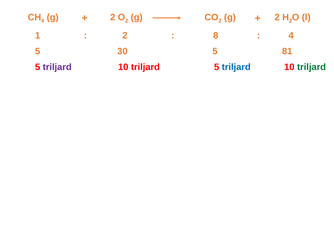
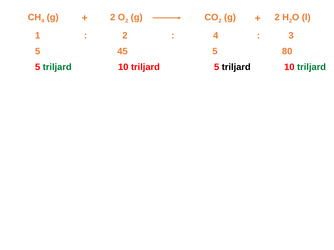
8 at (216, 36): 8 -> 4
4 at (291, 36): 4 -> 3
30: 30 -> 45
81: 81 -> 80
triljard at (57, 67) colour: purple -> green
triljard at (236, 67) colour: blue -> black
